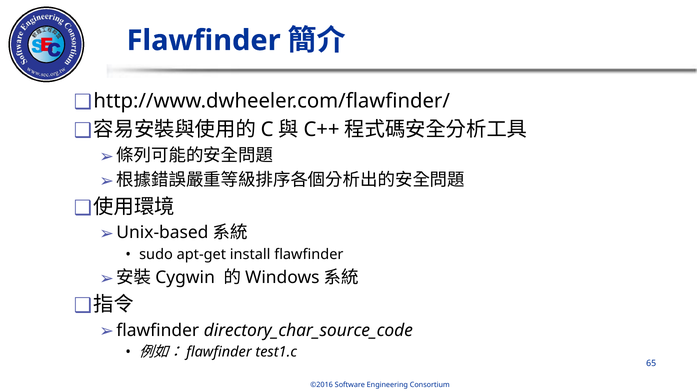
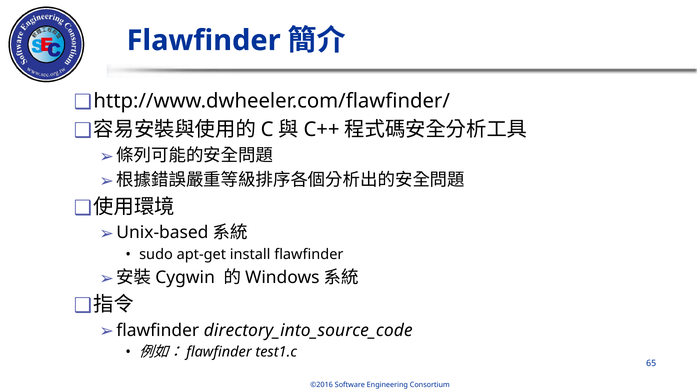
directory_char_source_code: directory_char_source_code -> directory_into_source_code
